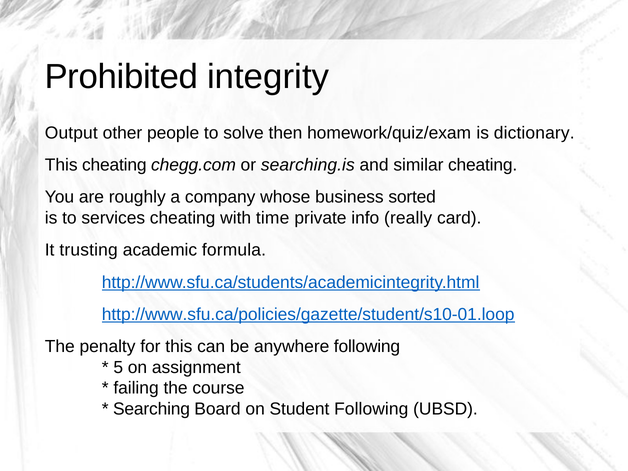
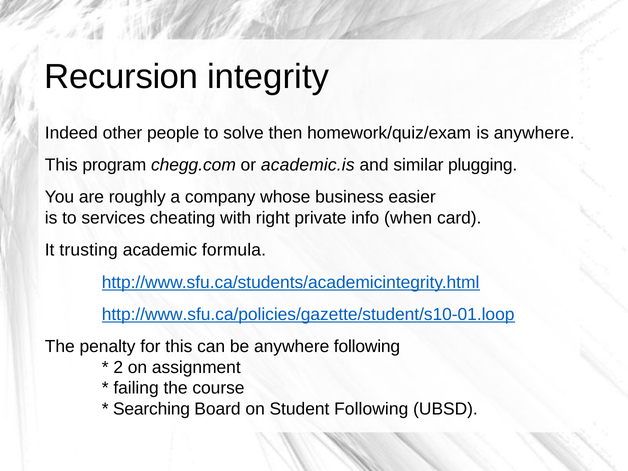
Prohibited: Prohibited -> Recursion
Output: Output -> Indeed
is dictionary: dictionary -> anywhere
This cheating: cheating -> program
searching.is: searching.is -> academic.is
similar cheating: cheating -> plugging
sorted: sorted -> easier
time: time -> right
really: really -> when
5: 5 -> 2
